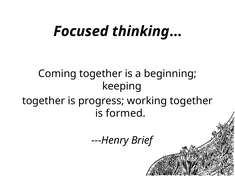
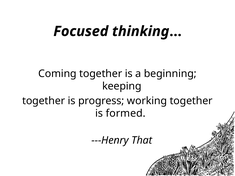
Brief: Brief -> That
